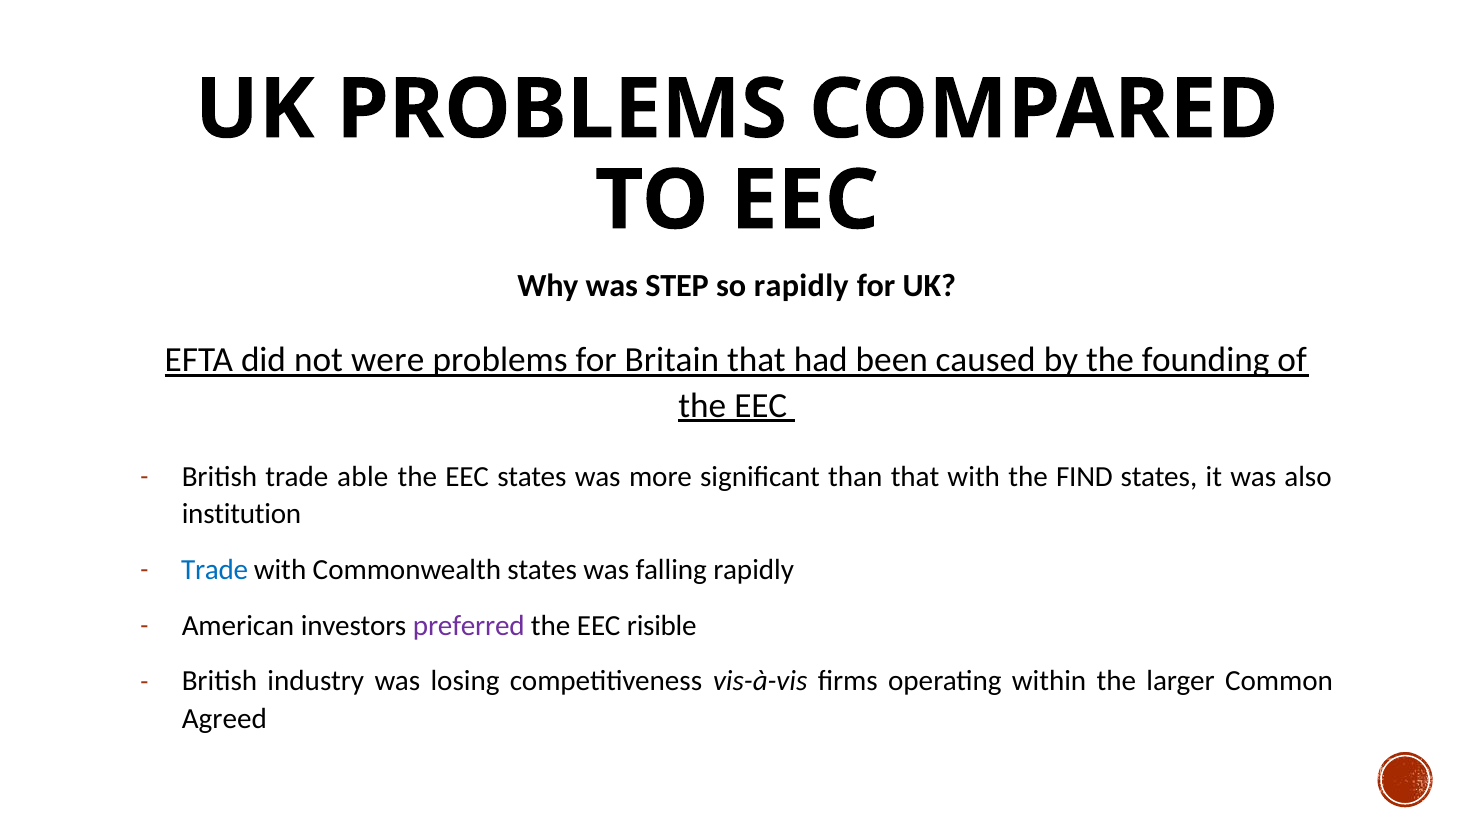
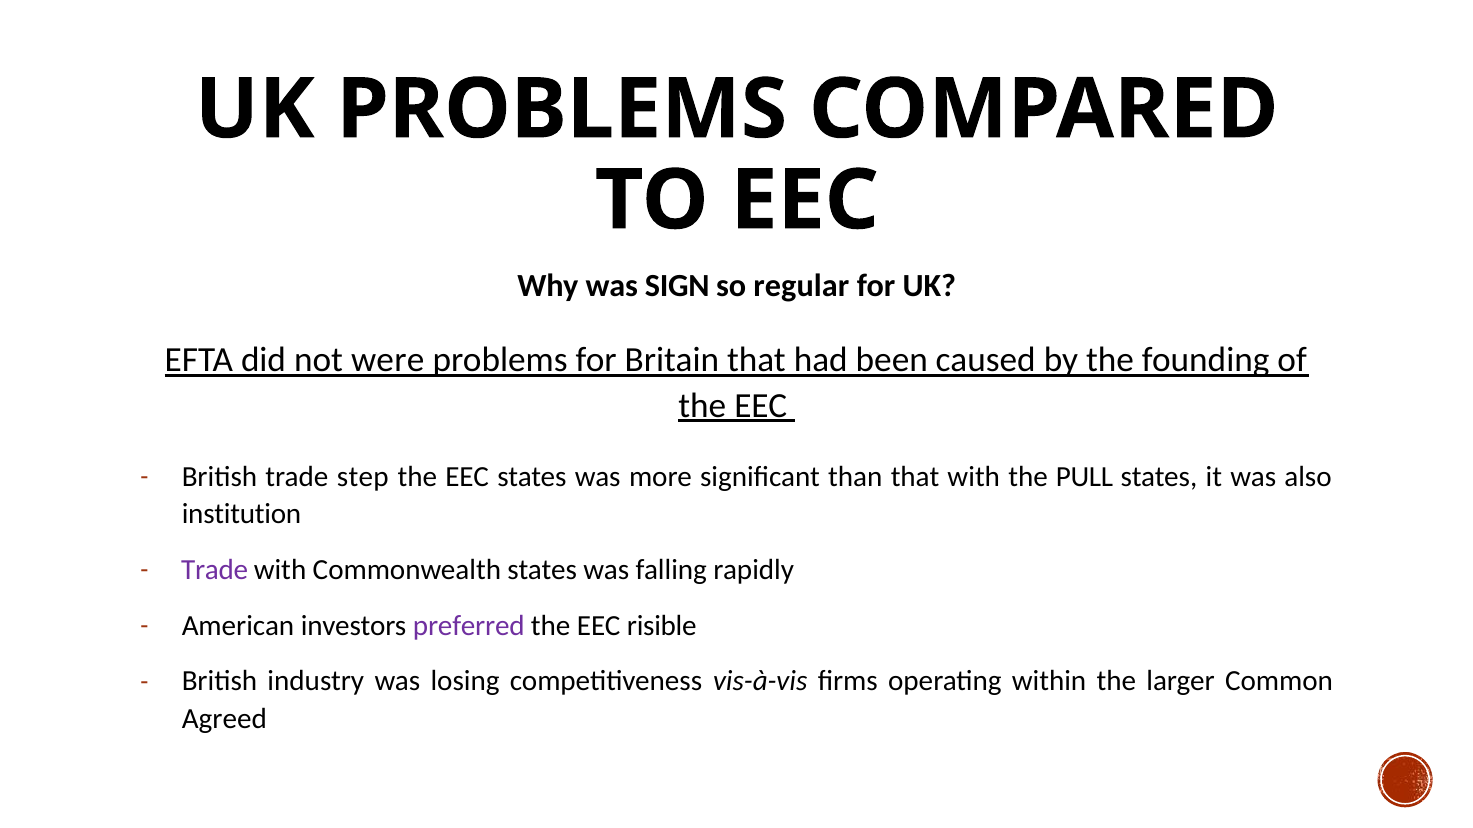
STEP: STEP -> SIGN
so rapidly: rapidly -> regular
able: able -> step
FIND: FIND -> PULL
Trade at (215, 570) colour: blue -> purple
